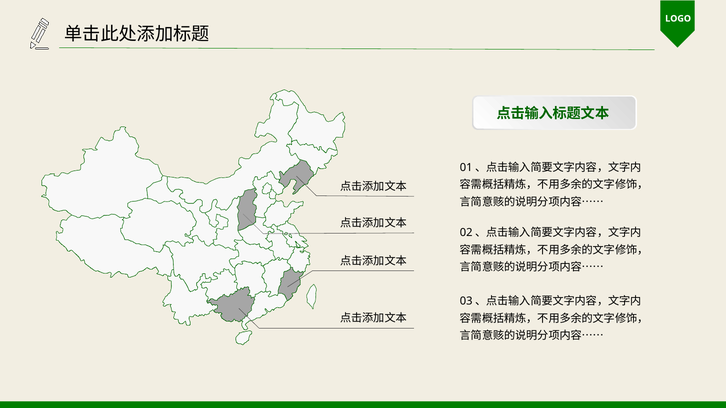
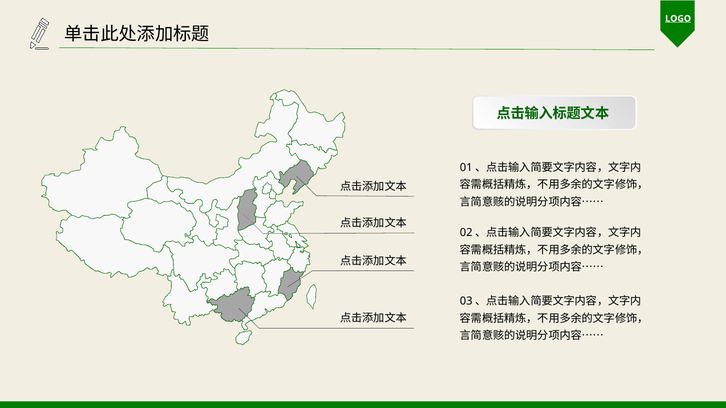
LOGO underline: none -> present
